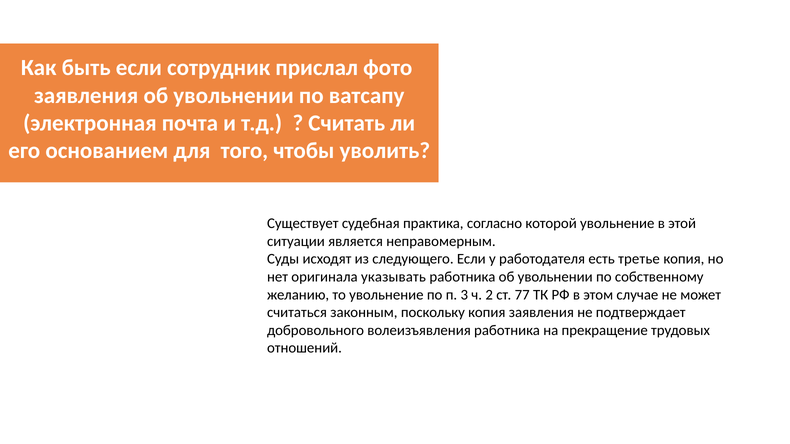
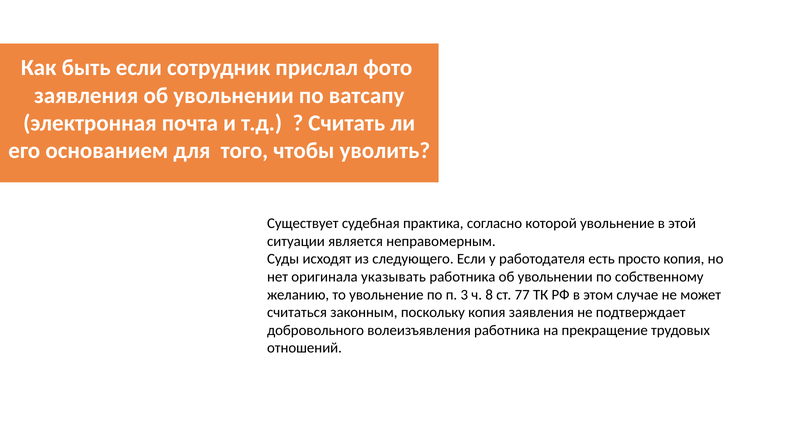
третье: третье -> просто
2: 2 -> 8
